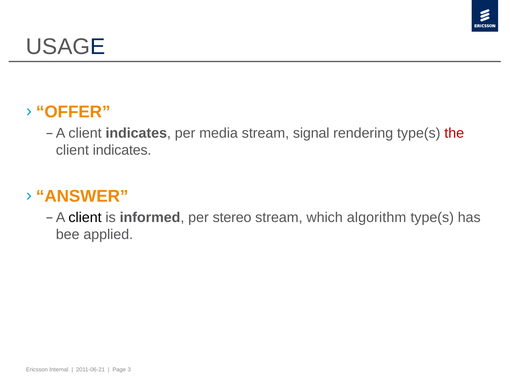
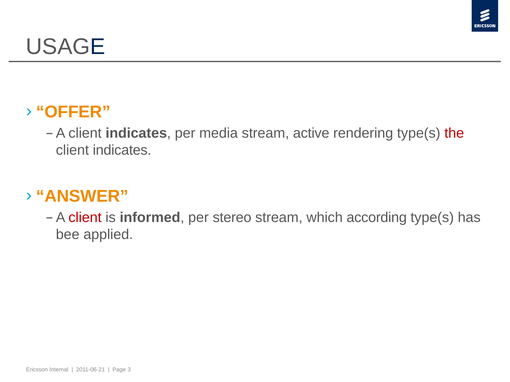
signal: signal -> active
client at (85, 218) colour: black -> red
algorithm: algorithm -> according
